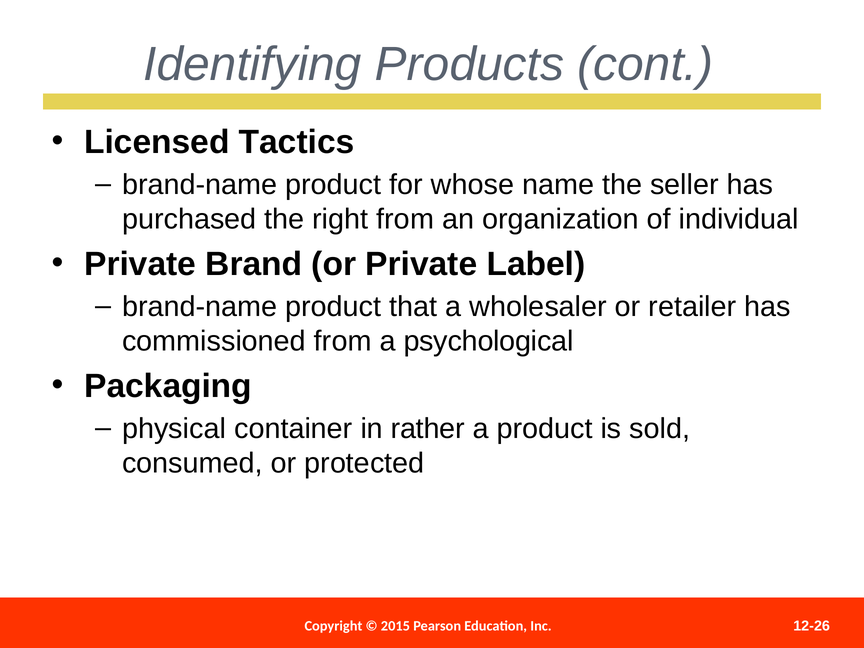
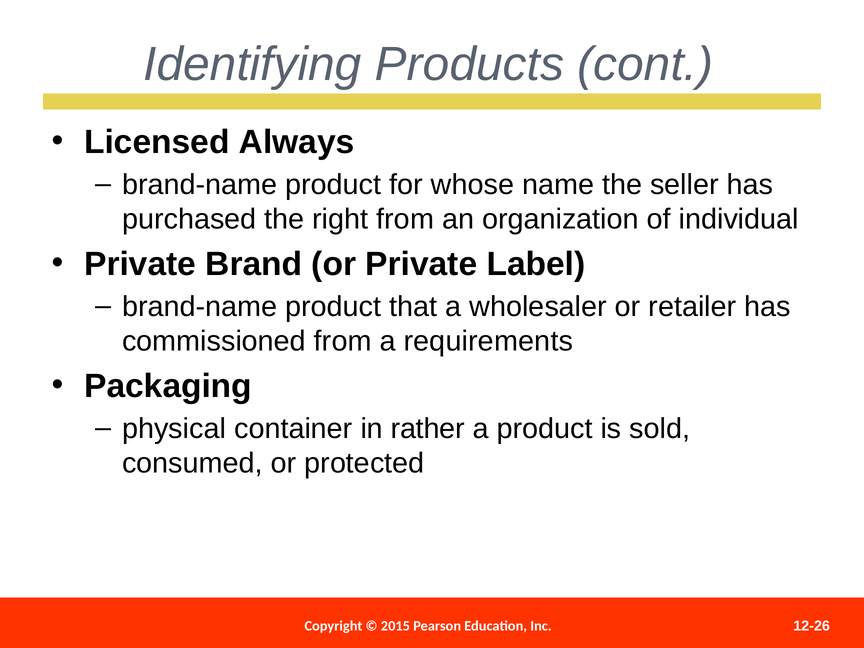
Tactics: Tactics -> Always
psychological: psychological -> requirements
